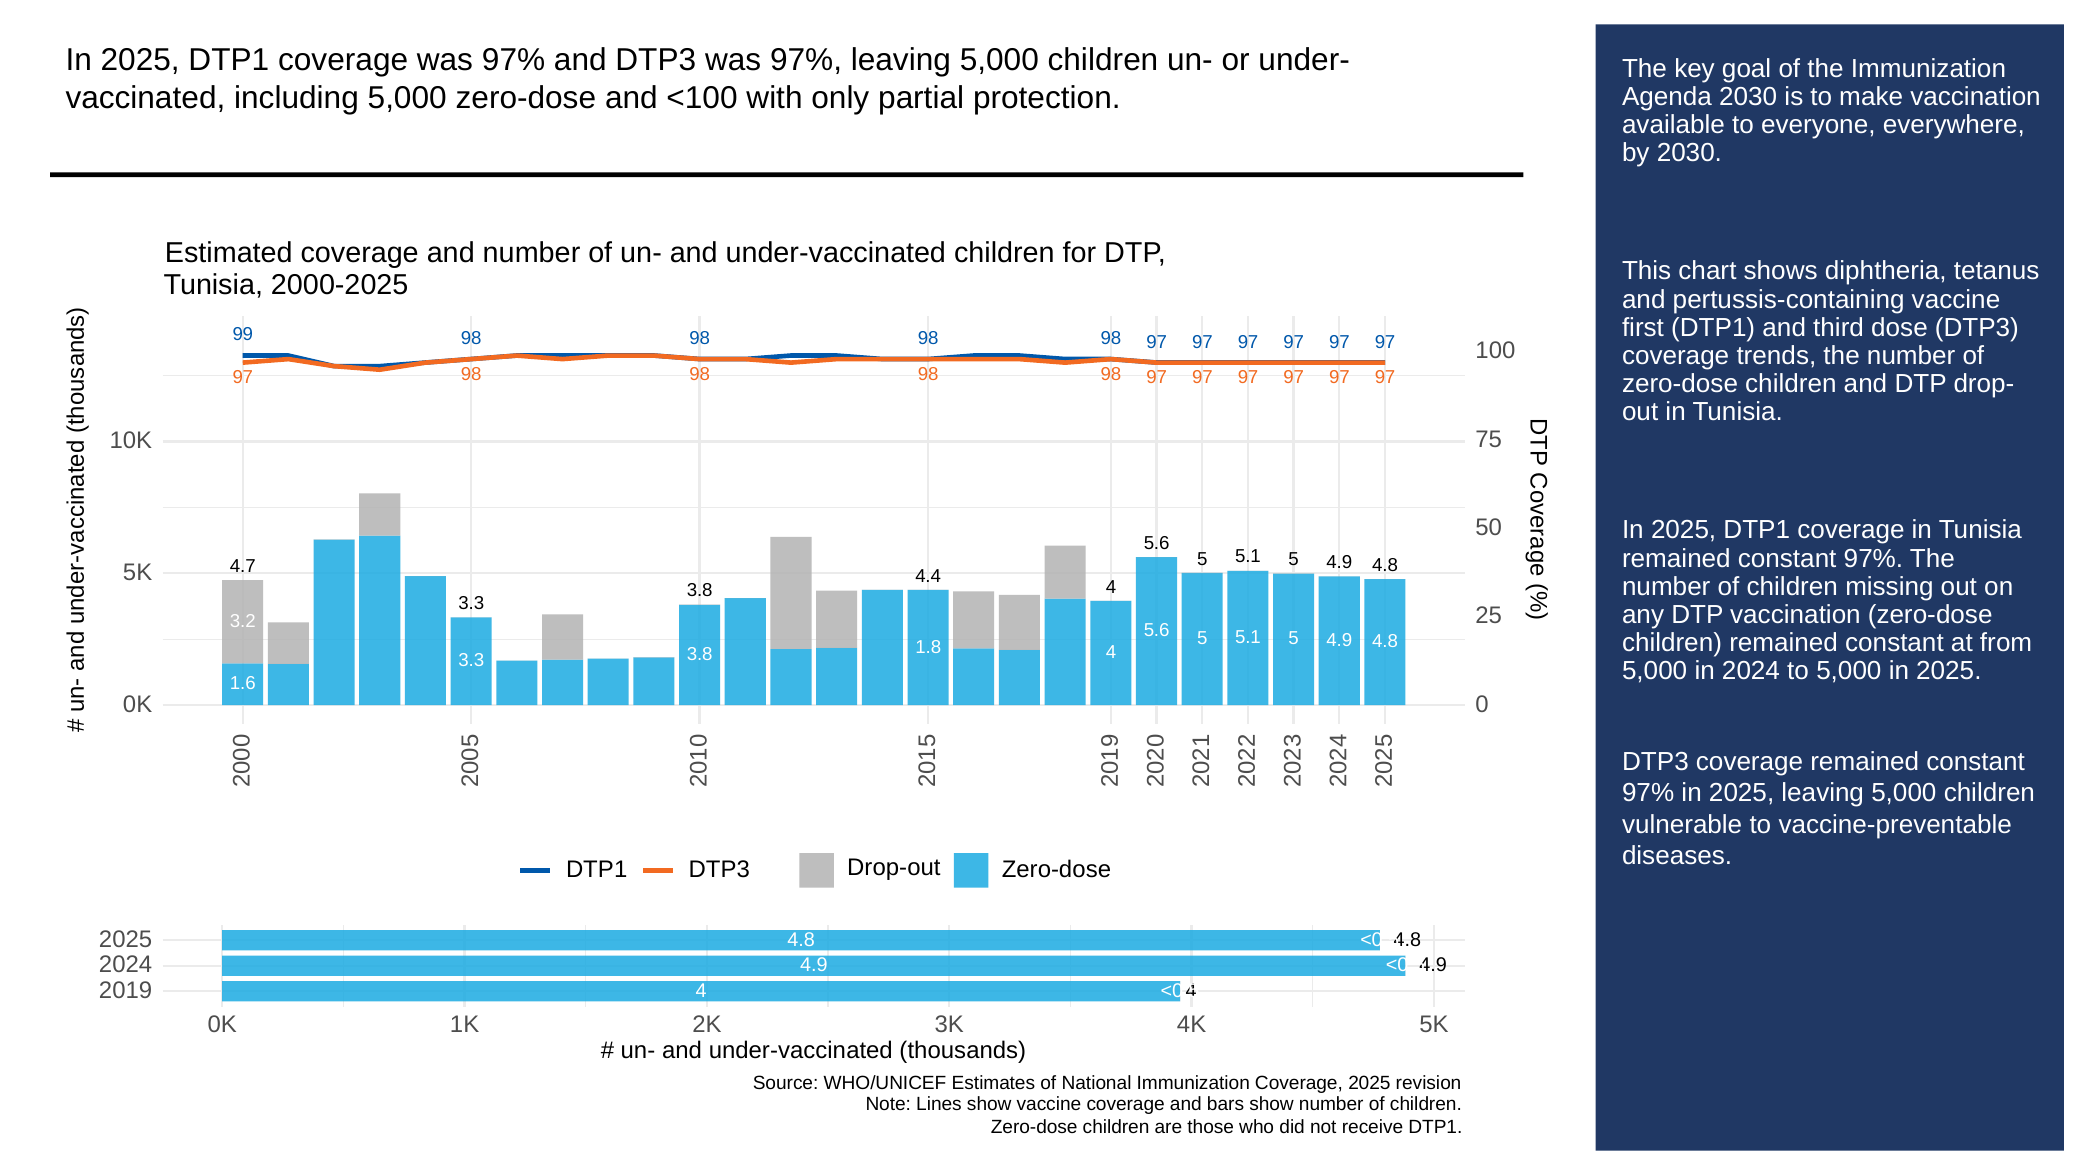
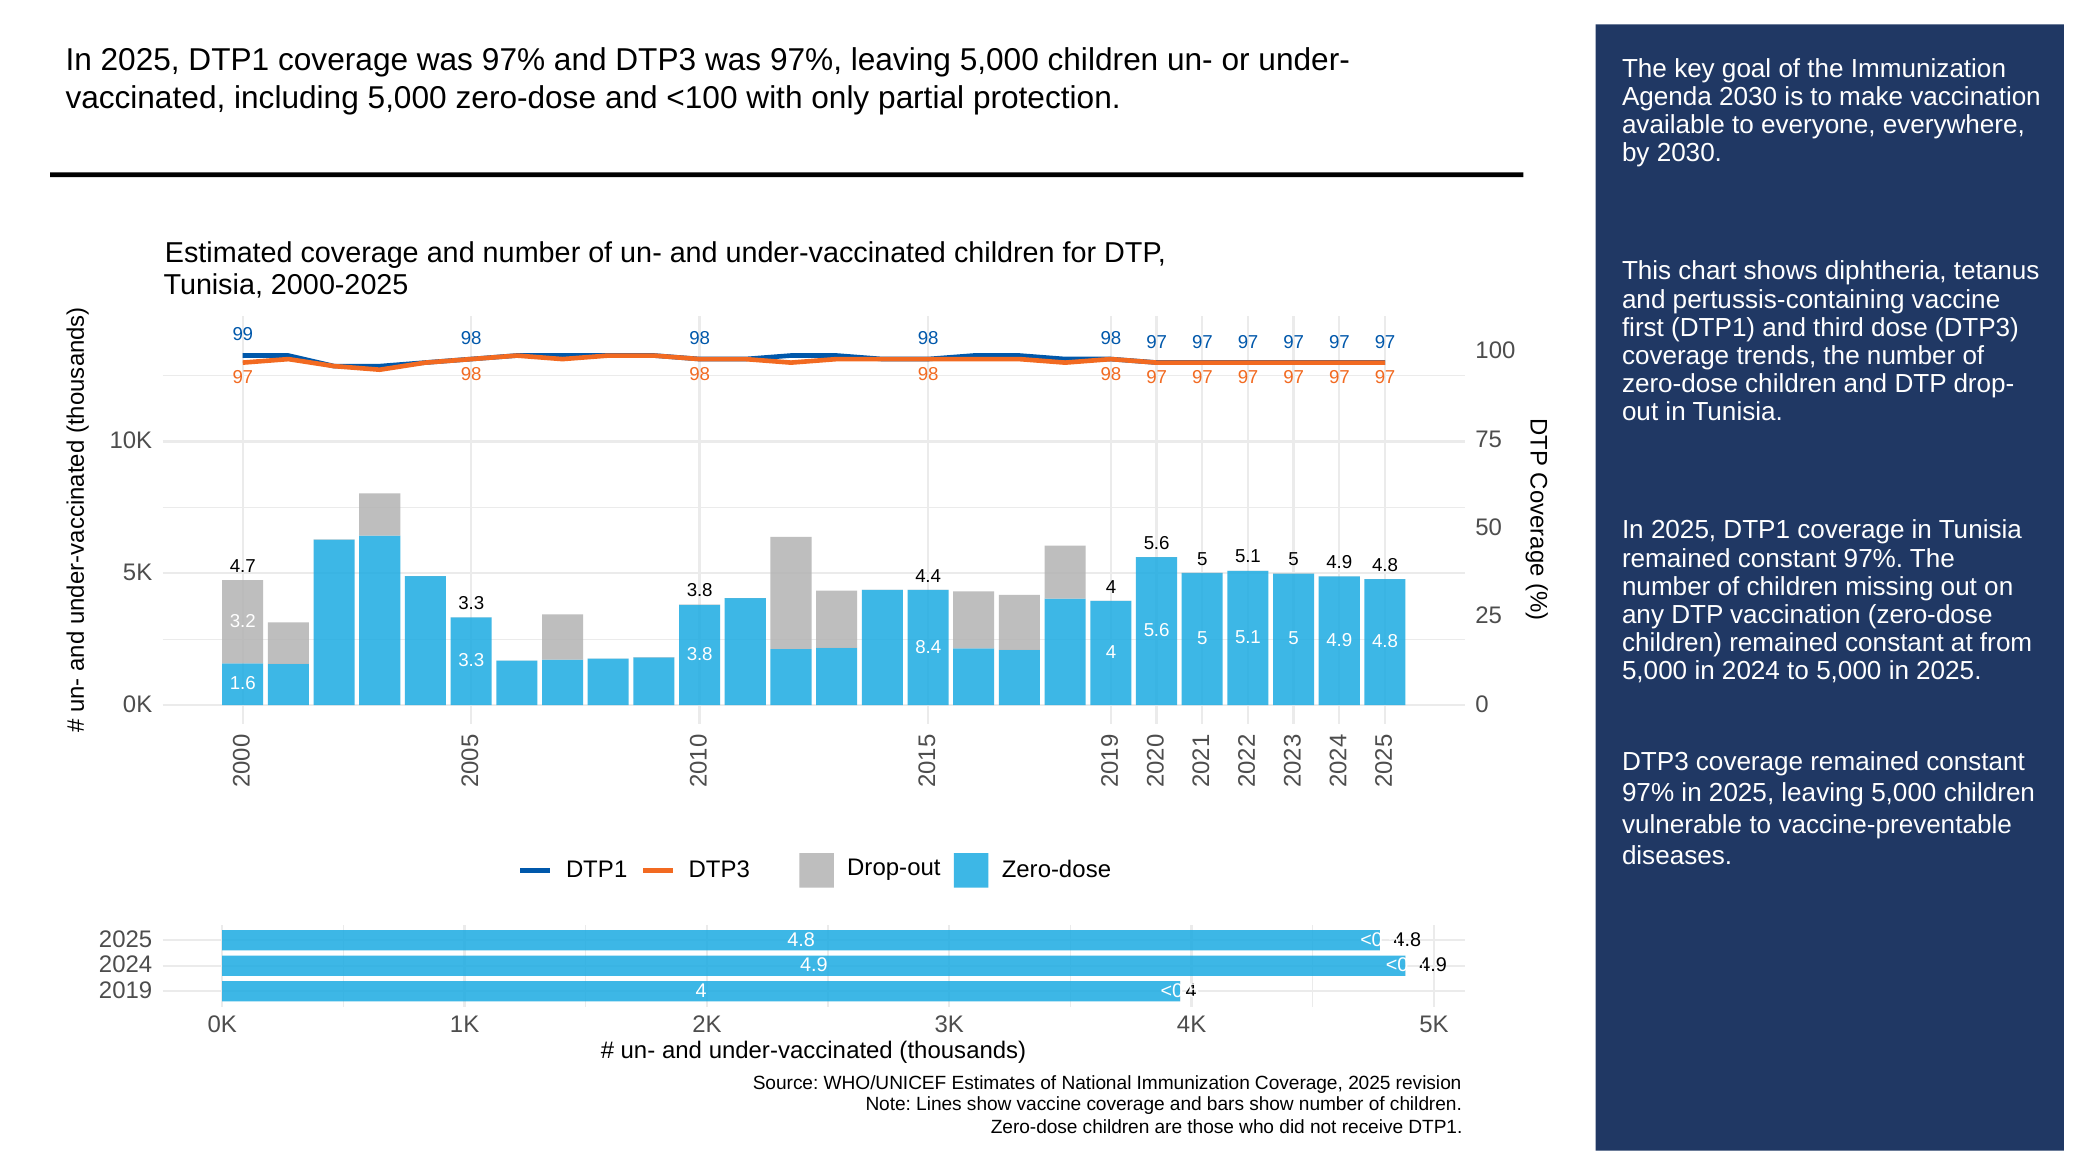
1.8: 1.8 -> 8.4
